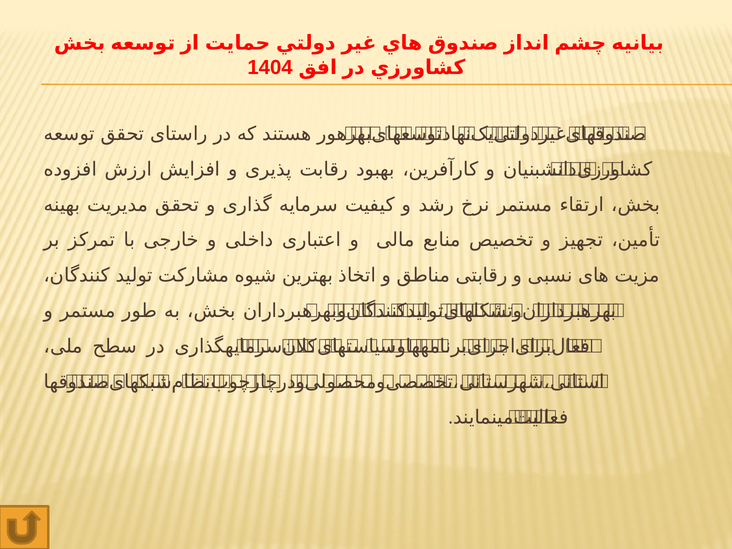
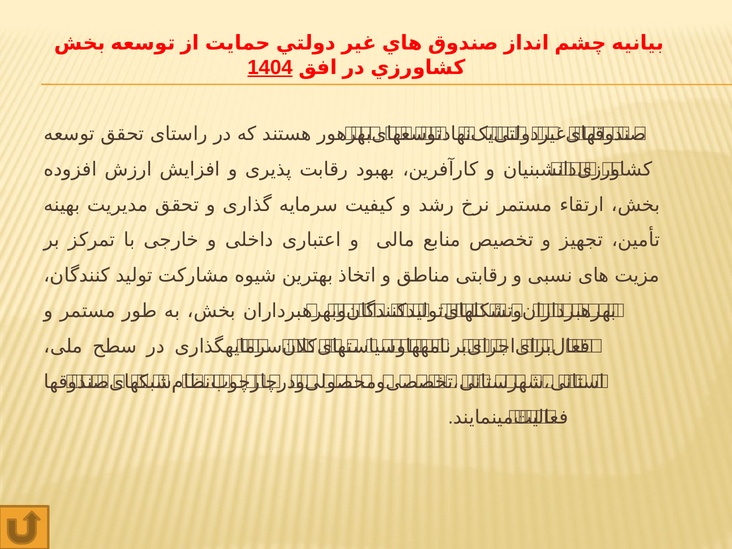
1404 underline: none -> present
